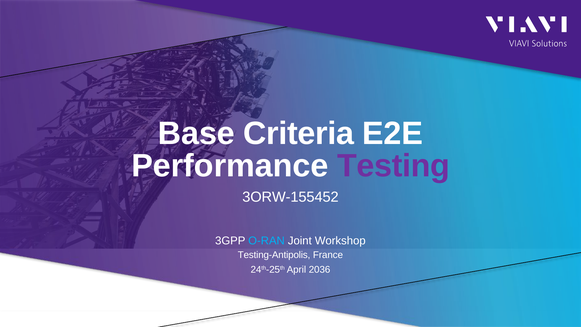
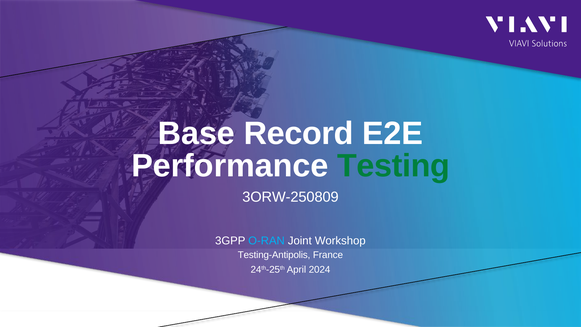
Criteria: Criteria -> Record
Testing colour: purple -> green
3ORW-155452: 3ORW-155452 -> 3ORW-250809
2036: 2036 -> 2024
